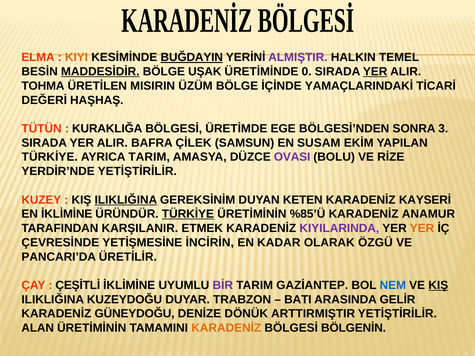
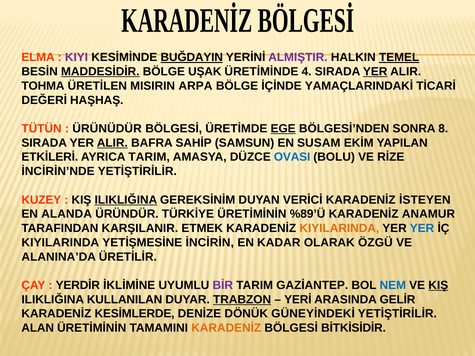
KIYI colour: orange -> purple
TEMEL underline: none -> present
0: 0 -> 4
ÜZÜM: ÜZÜM -> ARPA
KURAKLIĞA: KURAKLIĞA -> ÜRÜNÜDÜR
EGE underline: none -> present
3: 3 -> 8
ALIR at (112, 143) underline: none -> present
ÇİLEK: ÇİLEK -> SAHİP
TÜRKİYE at (50, 157): TÜRKİYE -> ETKİLERİ
OVASI colour: purple -> blue
YERDİR’NDE: YERDİR’NDE -> İNCİRİN’NDE
KETEN: KETEN -> VERİCİ
KAYSERİ: KAYSERİ -> İSTEYEN
EN İKLİMİNE: İKLİMİNE -> ALANDA
TÜRKİYE at (188, 214) underline: present -> none
%85’Ü: %85’Ü -> %89’Ü
KIYILARINDA at (339, 228) colour: purple -> orange
YER at (422, 228) colour: orange -> blue
ÇEVRESİNDE at (60, 243): ÇEVRESİNDE -> KIYILARINDA
PANCARI’DA: PANCARI’DA -> ALANINA’DA
ÇEŞİTLİ: ÇEŞİTLİ -> YERDİR
KUZEYDOĞU: KUZEYDOĞU -> KULLANILAN
TRABZON underline: none -> present
BATI: BATI -> YERİ
GÜNEYDOĞU: GÜNEYDOĞU -> KESİMLERDE
ARTTIRMIŞTIR: ARTTIRMIŞTIR -> GÜNEYİNDEKİ
BÖLGENİN: BÖLGENİN -> BİTKİSİDİR
